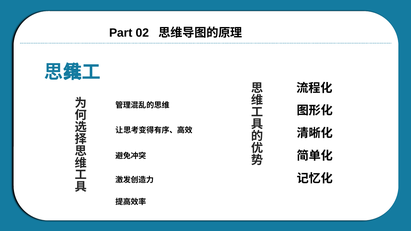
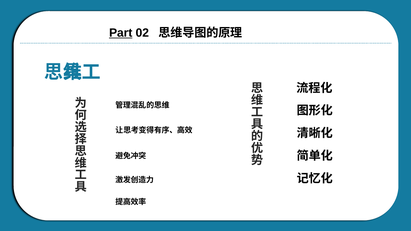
Part underline: none -> present
